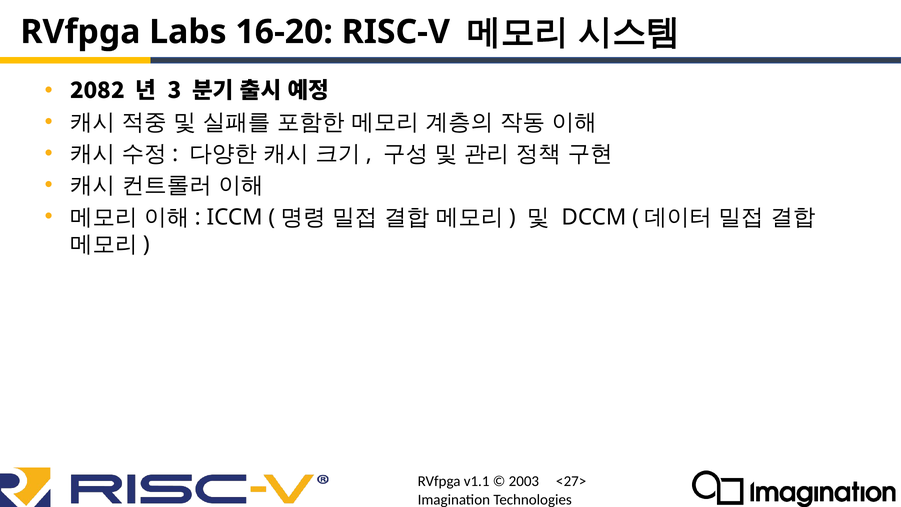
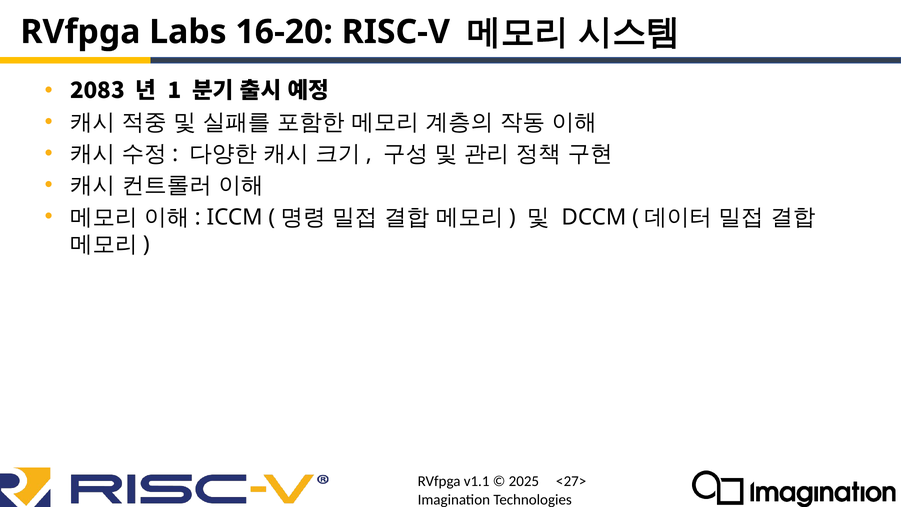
2082: 2082 -> 2083
3: 3 -> 1
2003: 2003 -> 2025
